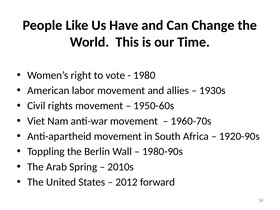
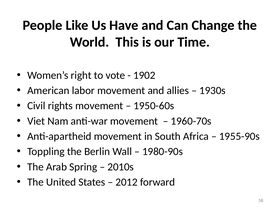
1980: 1980 -> 1902
1920-90s: 1920-90s -> 1955-90s
